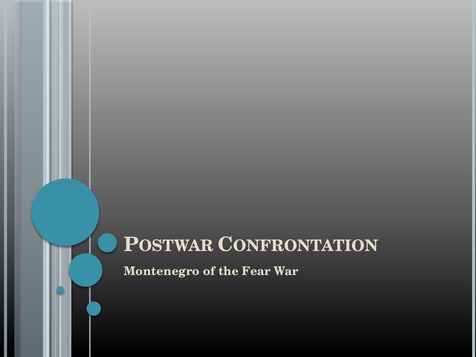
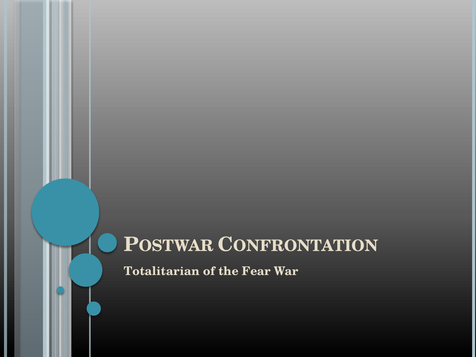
Montenegro: Montenegro -> Totalitarian
